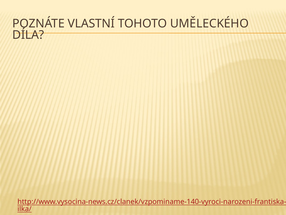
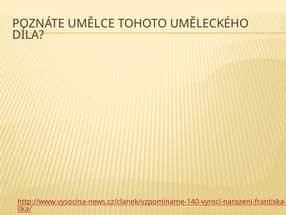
VLASTNÍ: VLASTNÍ -> UMĚLCE
